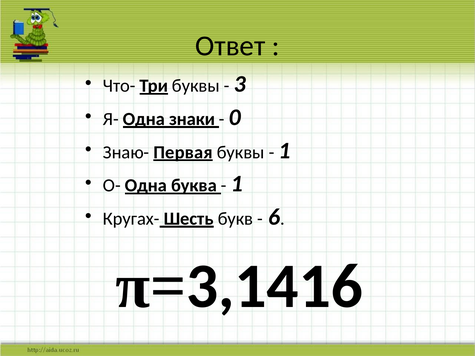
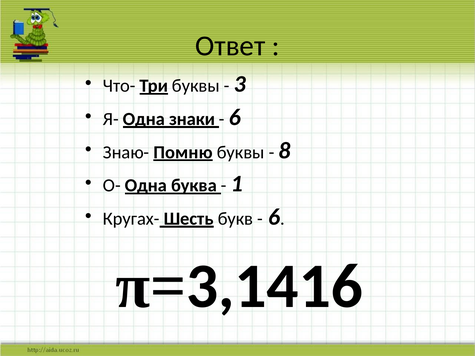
0 at (235, 117): 0 -> 6
Первая: Первая -> Помню
1 at (285, 151): 1 -> 8
